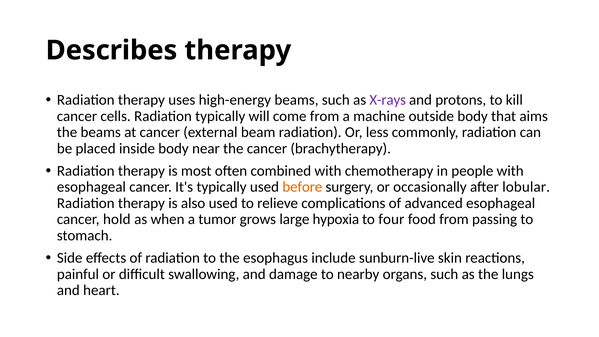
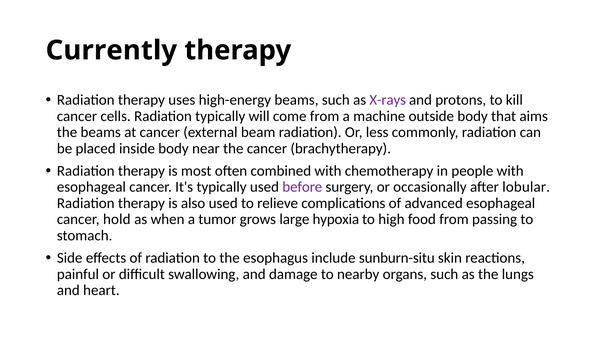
Describes: Describes -> Currently
before colour: orange -> purple
four: four -> high
sunburn-live: sunburn-live -> sunburn-situ
